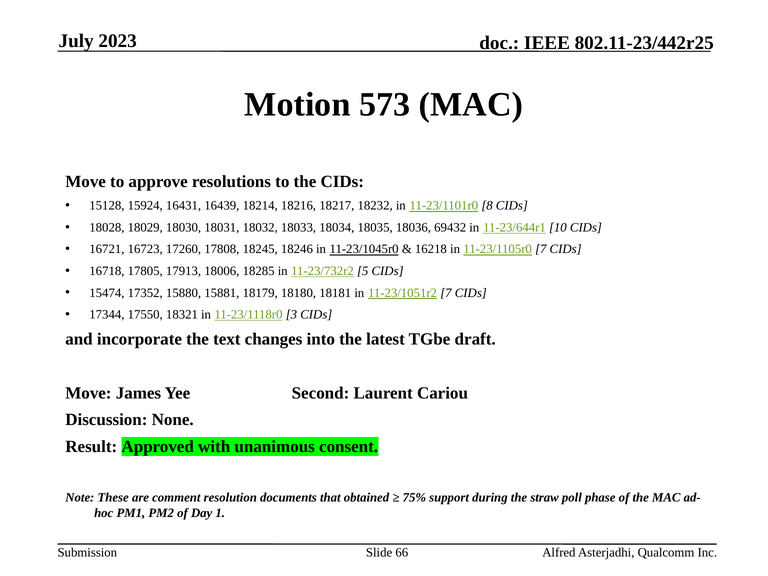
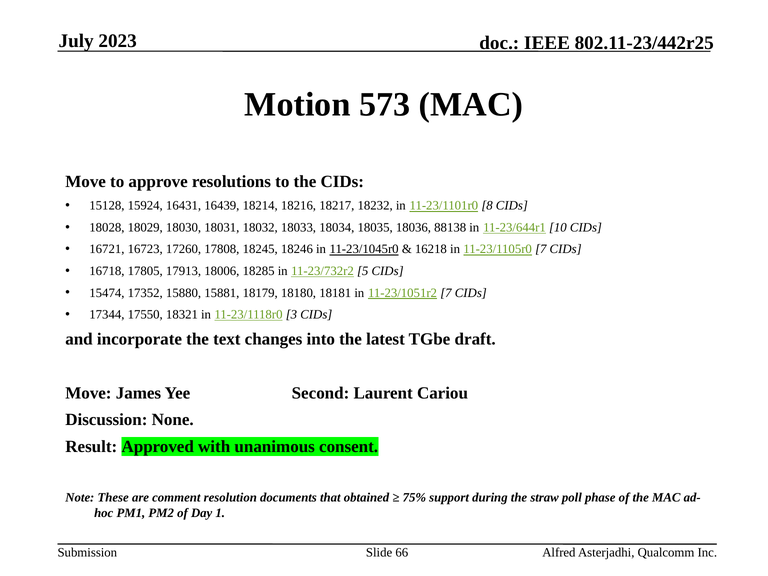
69432: 69432 -> 88138
